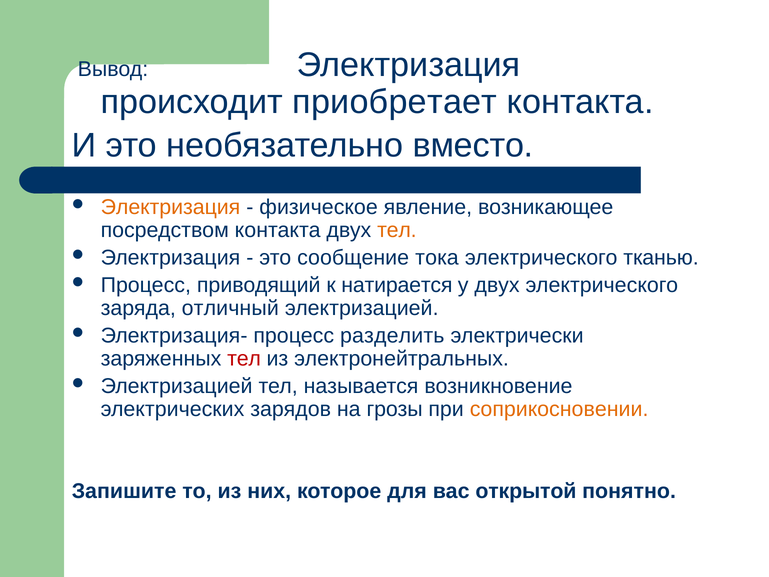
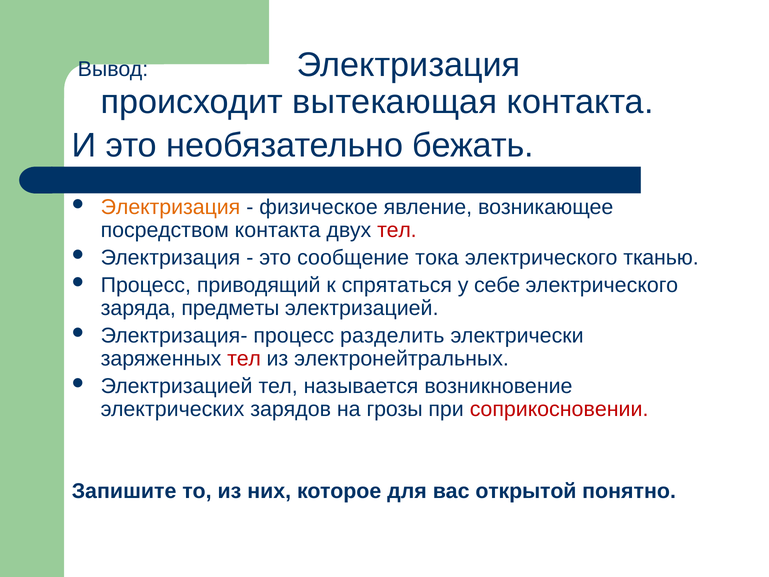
приобретает: приобретает -> вытекающая
вместо: вместо -> бежать
тел at (397, 230) colour: orange -> red
натирается: натирается -> спрятаться
у двух: двух -> себе
отличный: отличный -> предметы
соприкосновении colour: orange -> red
